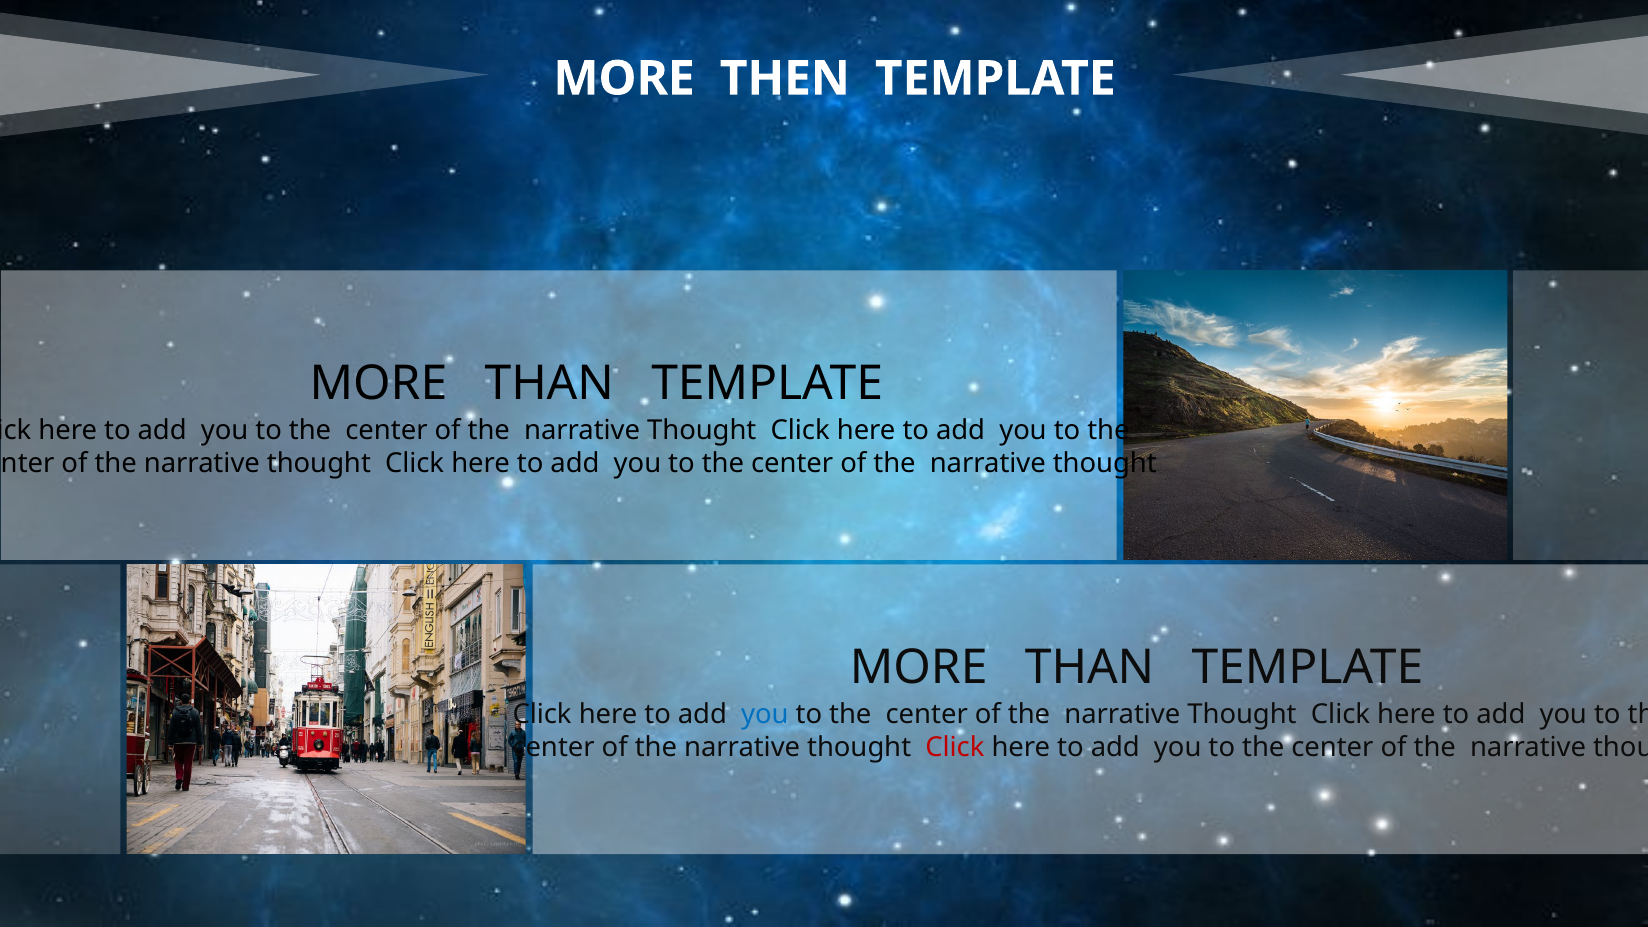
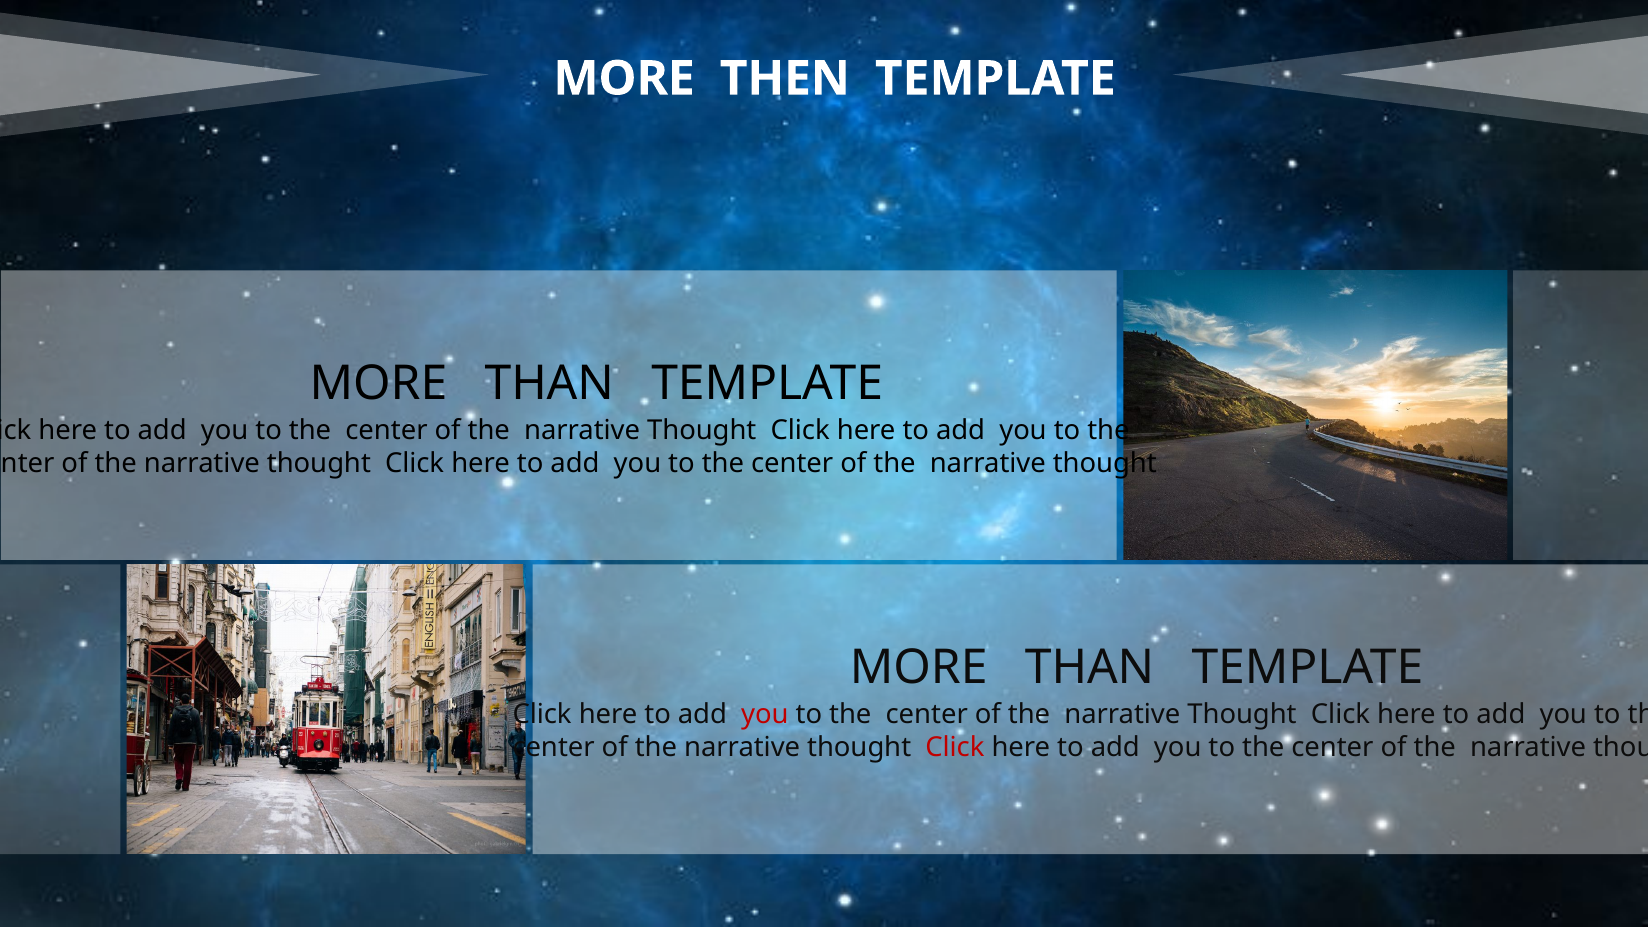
you at (765, 715) colour: blue -> red
